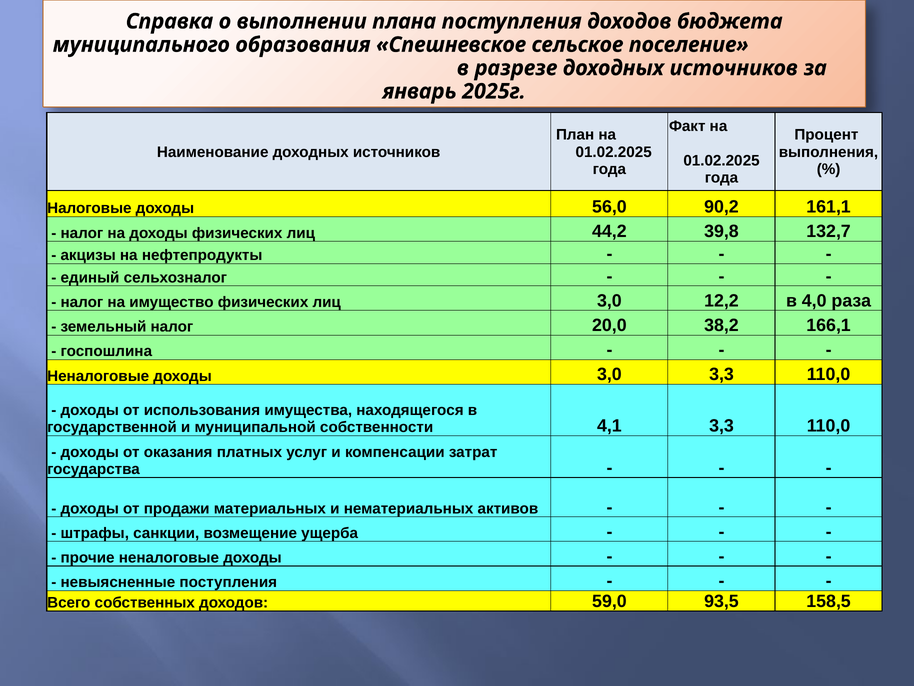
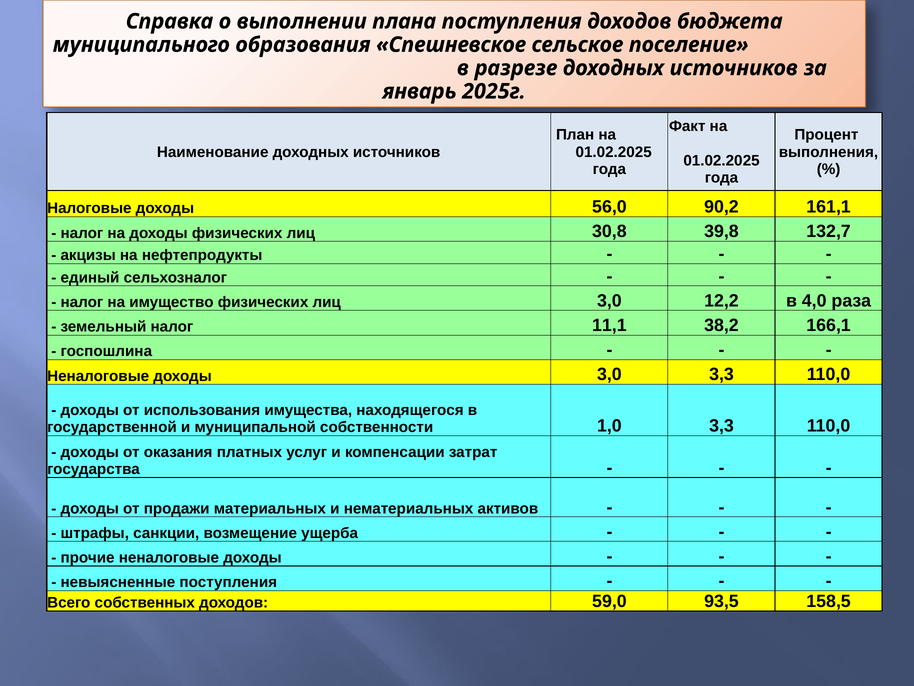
44,2: 44,2 -> 30,8
20,0: 20,0 -> 11,1
4,1: 4,1 -> 1,0
